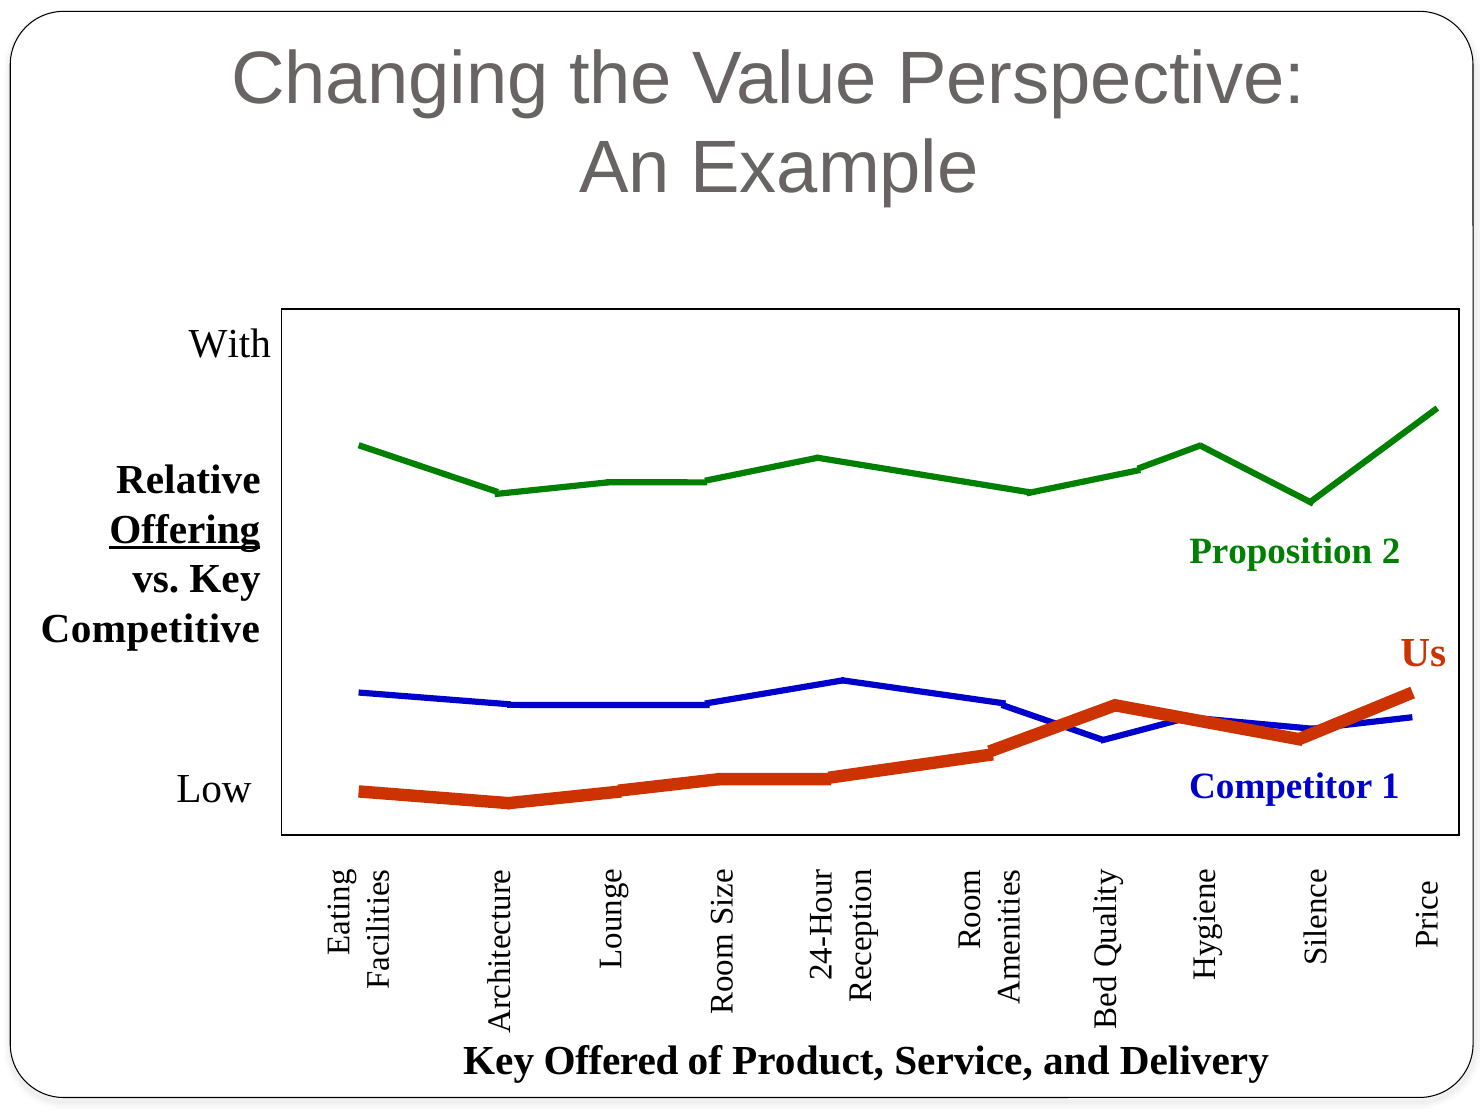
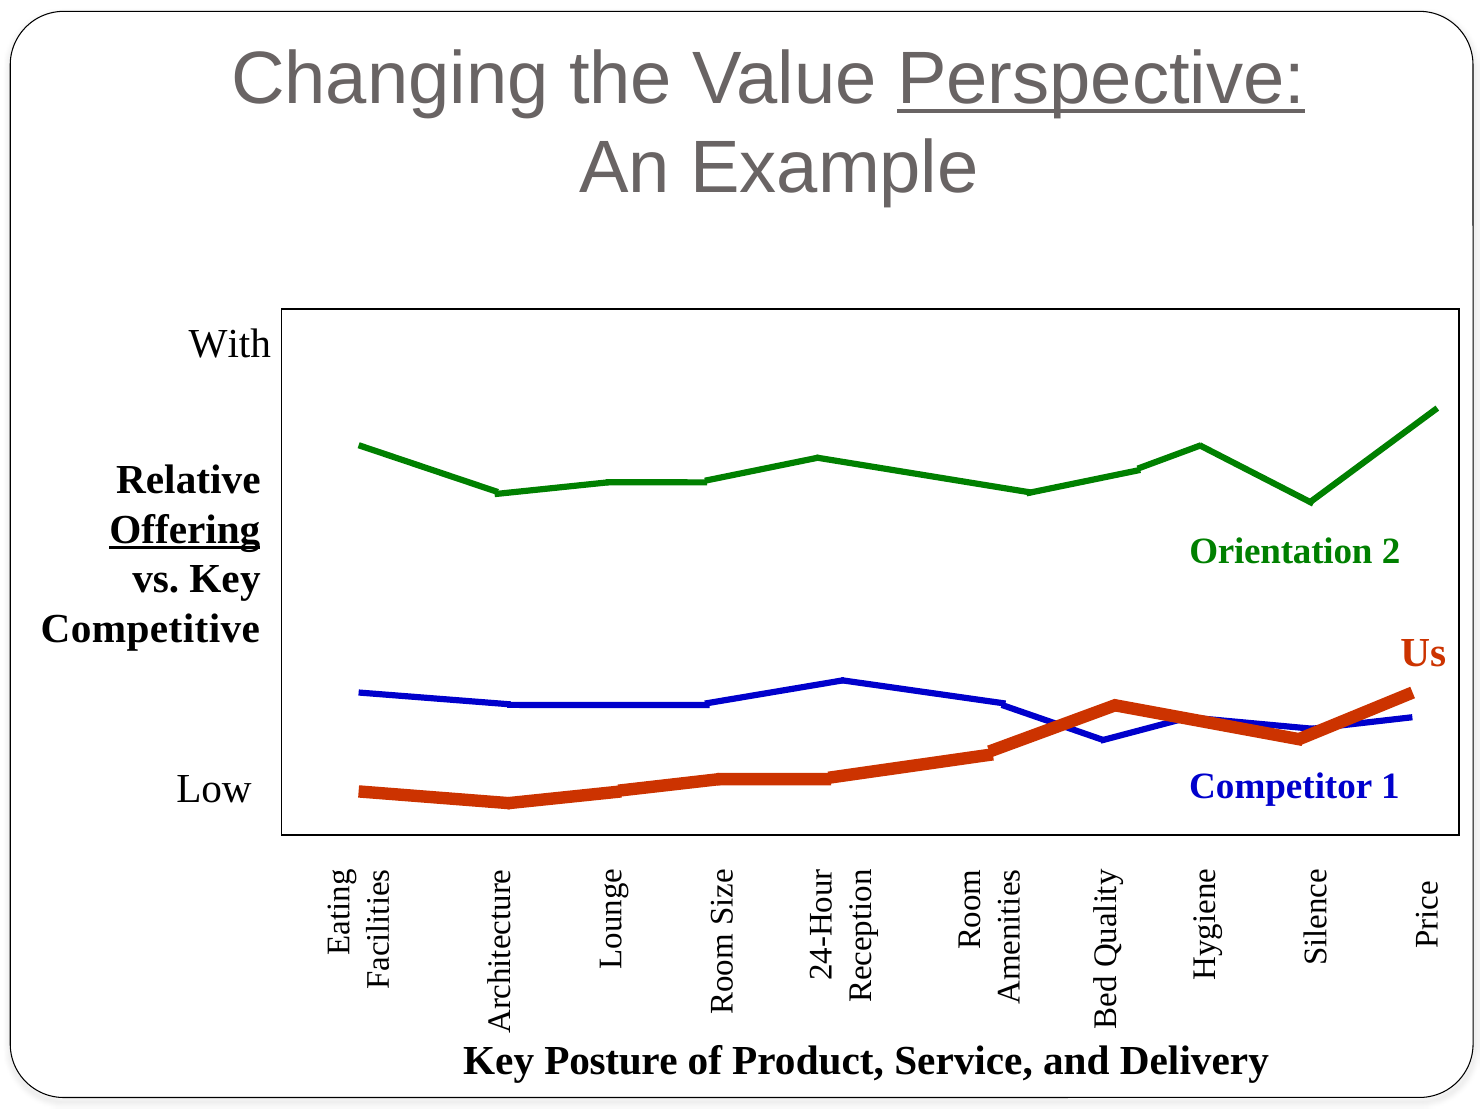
Perspective underline: none -> present
Proposition: Proposition -> Orientation
Offered: Offered -> Posture
